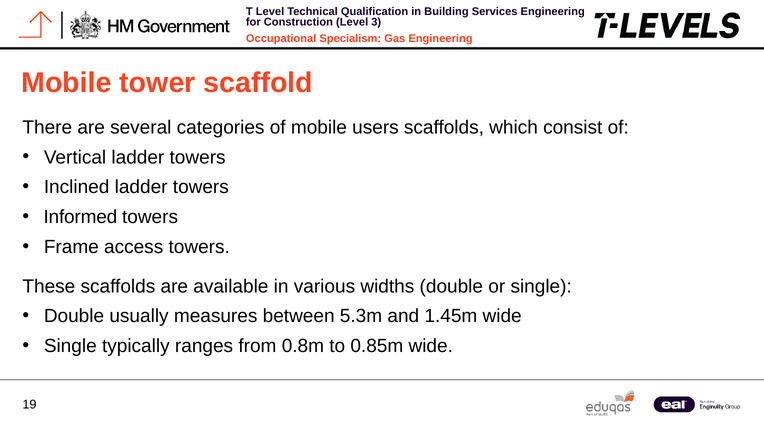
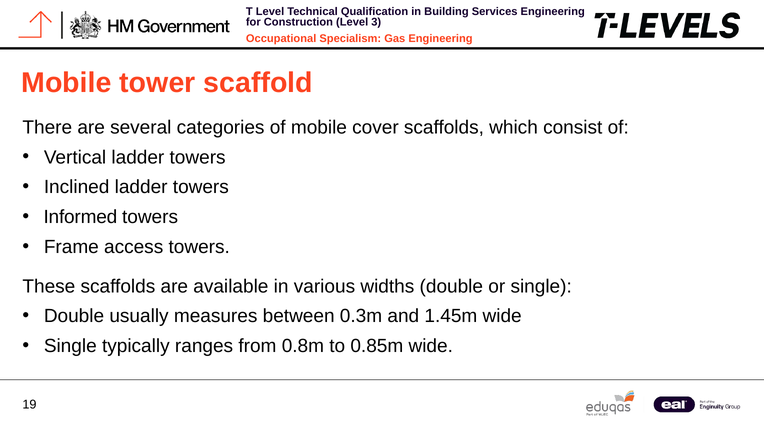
users: users -> cover
5.3m: 5.3m -> 0.3m
